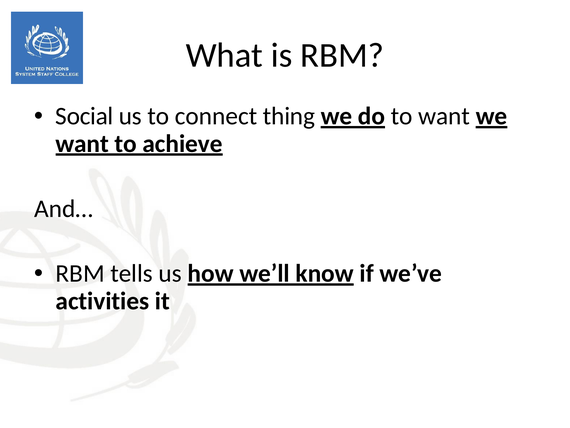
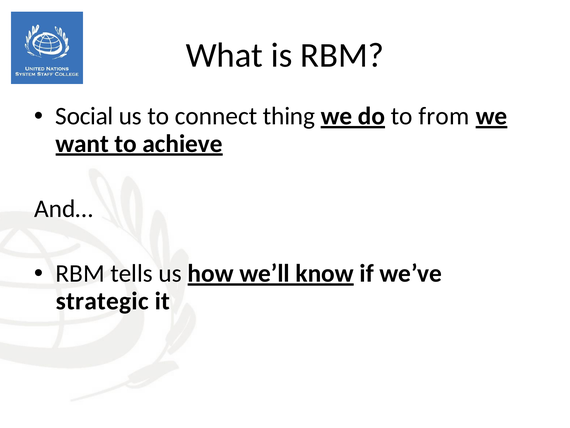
to want: want -> from
activities: activities -> strategic
